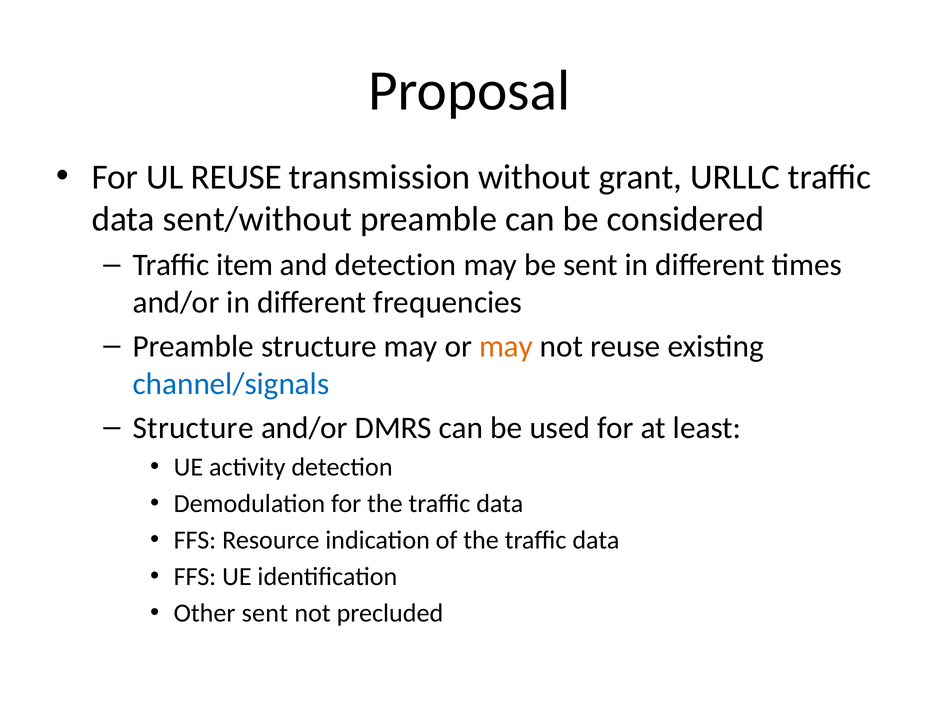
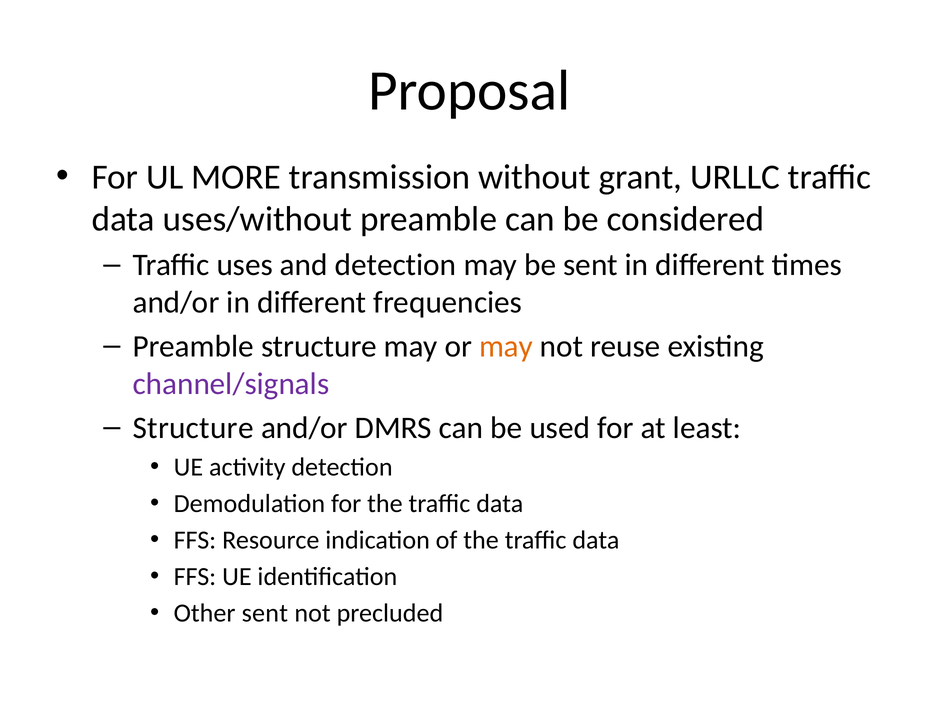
UL REUSE: REUSE -> MORE
sent/without: sent/without -> uses/without
item: item -> uses
channel/signals colour: blue -> purple
